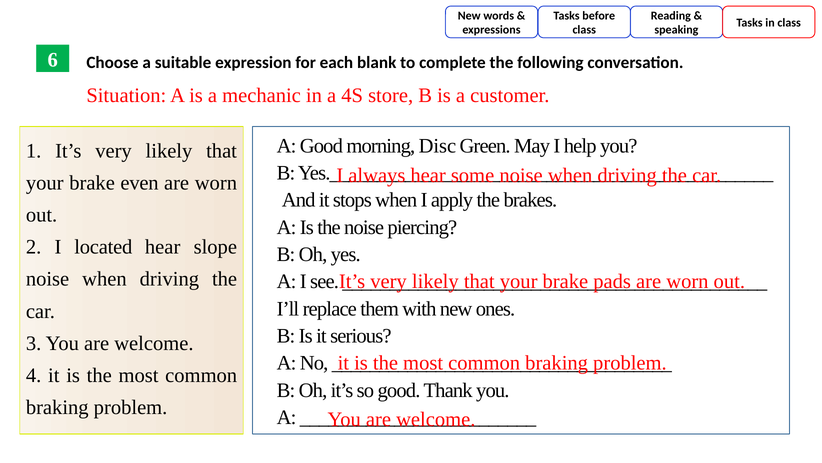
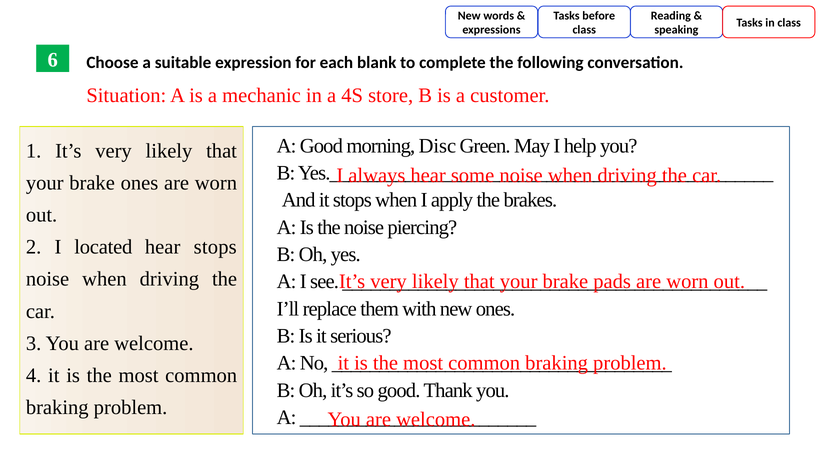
brake even: even -> ones
hear slope: slope -> stops
